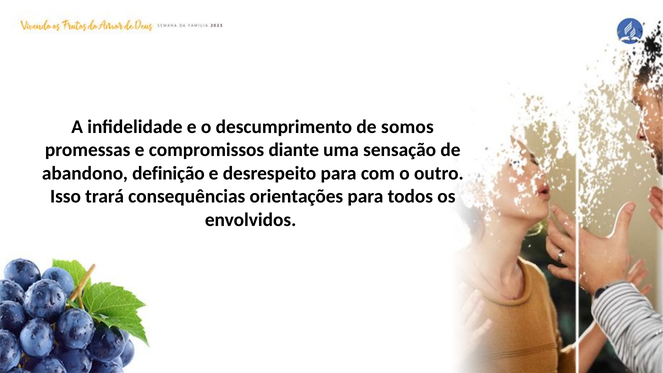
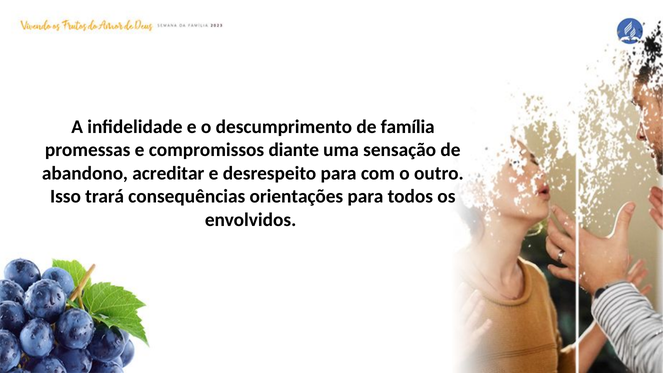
somos: somos -> família
definição: definição -> acreditar
